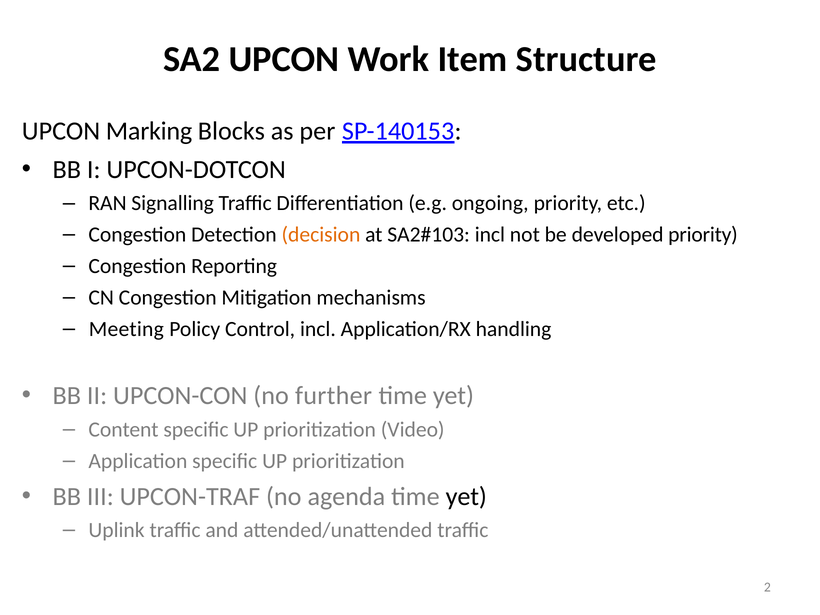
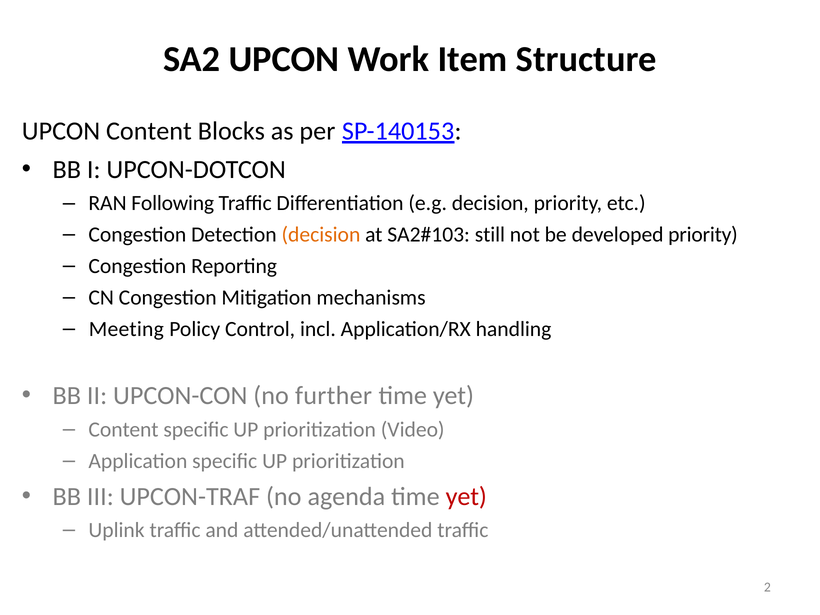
UPCON Marking: Marking -> Content
Signalling: Signalling -> Following
e.g ongoing: ongoing -> decision
incl at (490, 235): incl -> still
yet at (466, 496) colour: black -> red
